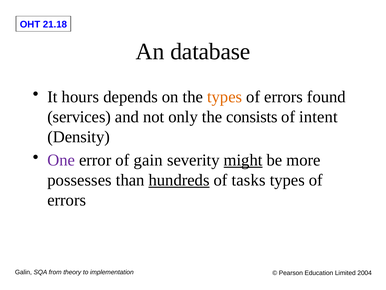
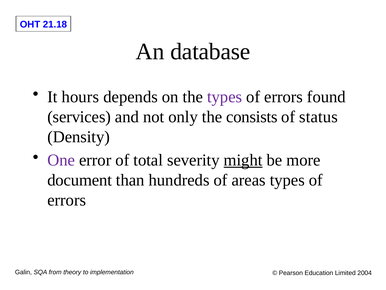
types at (225, 97) colour: orange -> purple
intent: intent -> status
gain: gain -> total
possesses: possesses -> document
hundreds underline: present -> none
tasks: tasks -> areas
